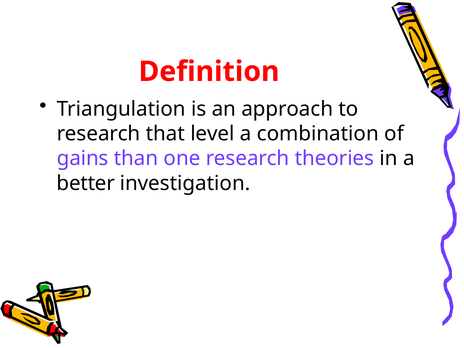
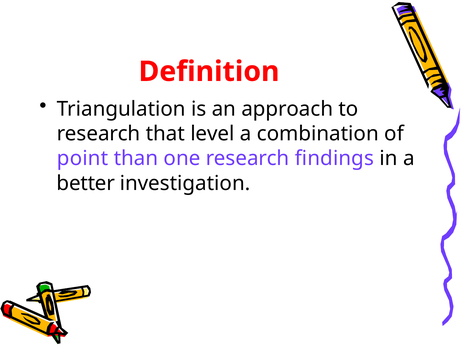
gains: gains -> point
theories: theories -> findings
